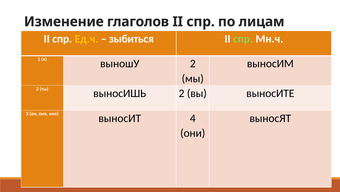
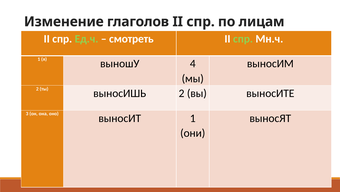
Ед.ч colour: yellow -> light green
зыбиться: зыбиться -> смотреть
выношУ 2: 2 -> 4
выносИТ 4: 4 -> 1
